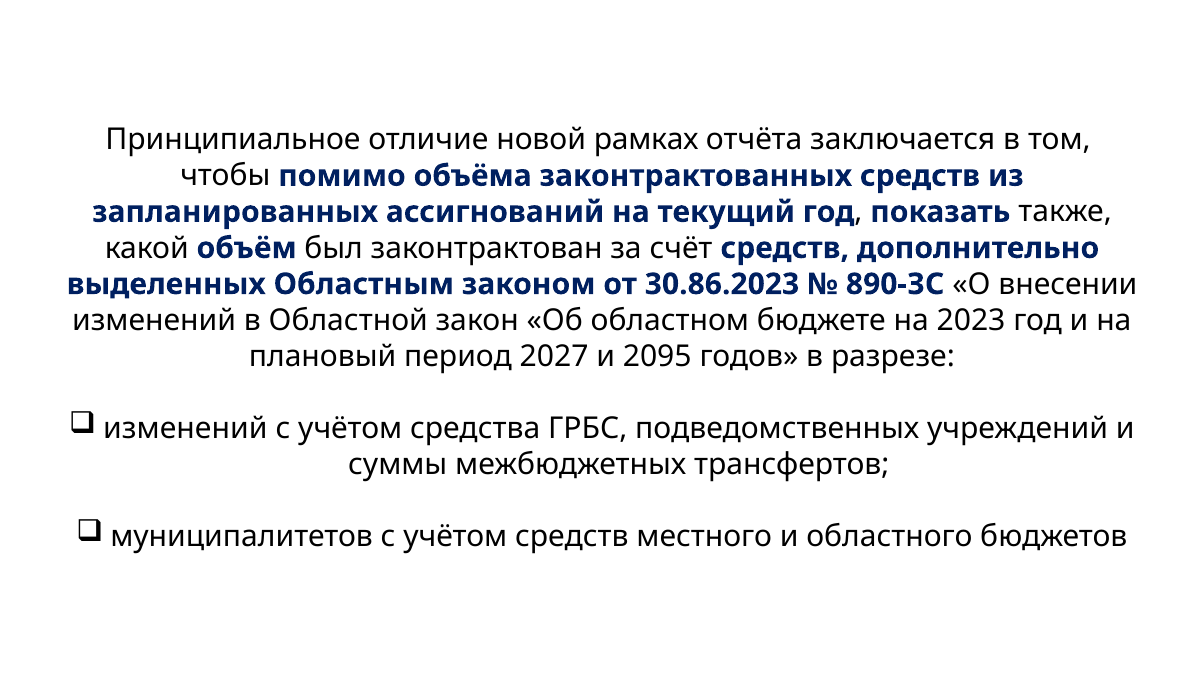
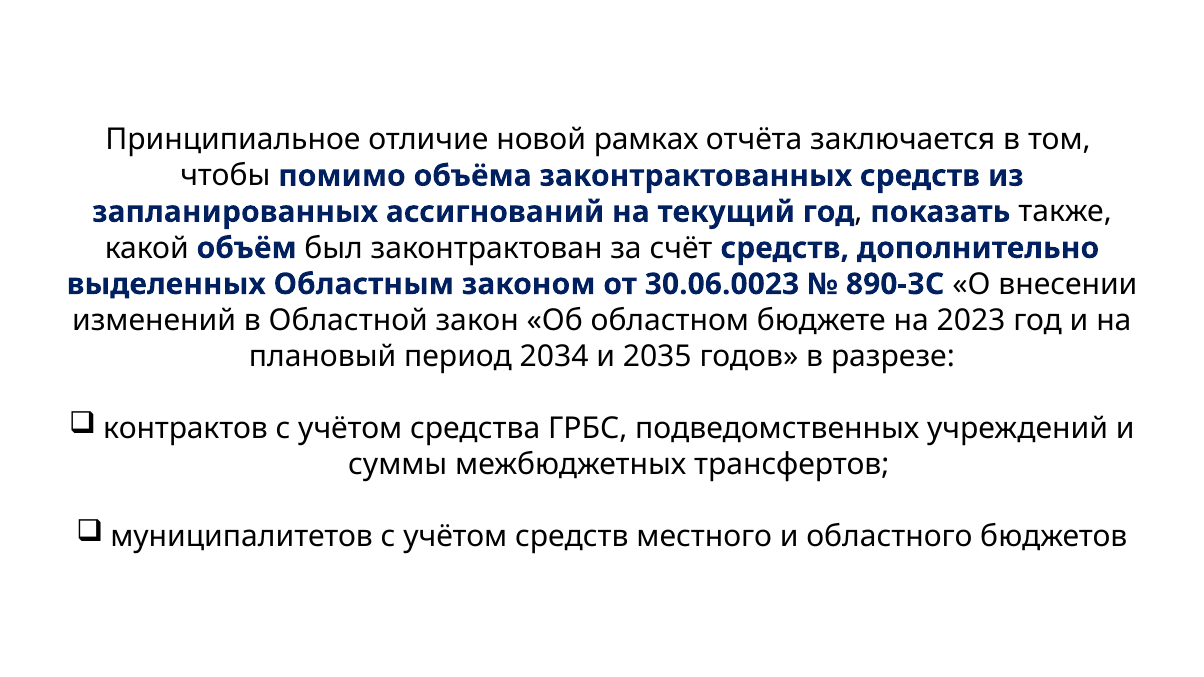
30.86.2023: 30.86.2023 -> 30.06.0023
2027: 2027 -> 2034
2095: 2095 -> 2035
изменений at (185, 429): изменений -> контрактов
